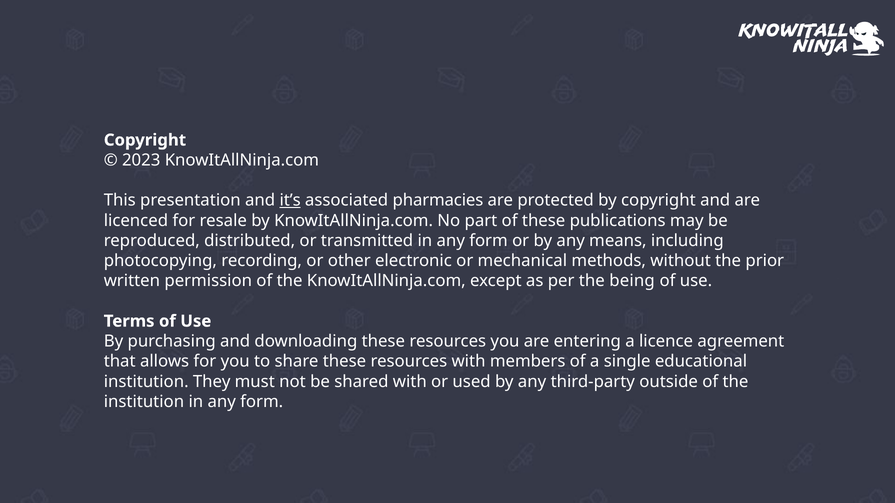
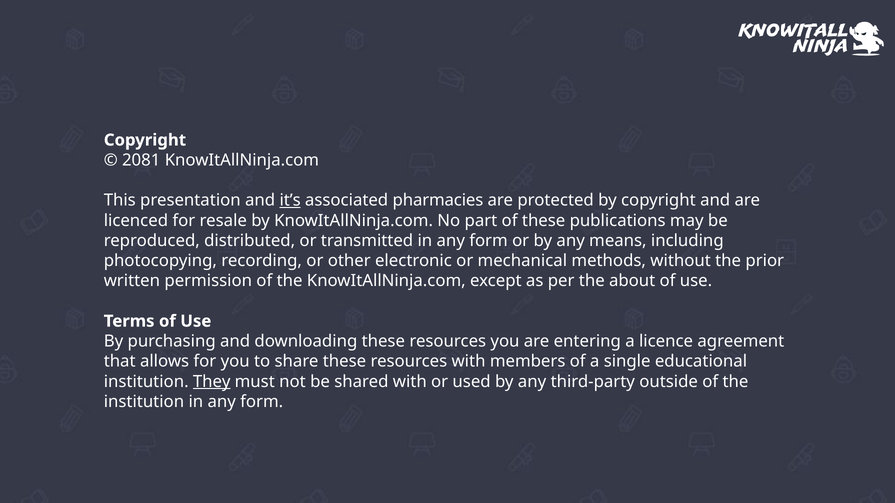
2023: 2023 -> 2081
being: being -> about
They underline: none -> present
